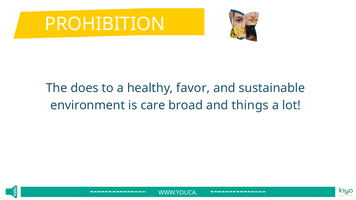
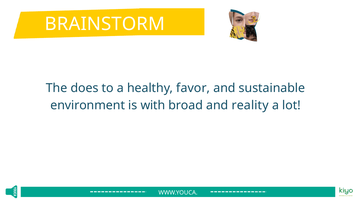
PROHIBITION: PROHIBITION -> BRAINSTORM
care: care -> with
things: things -> reality
